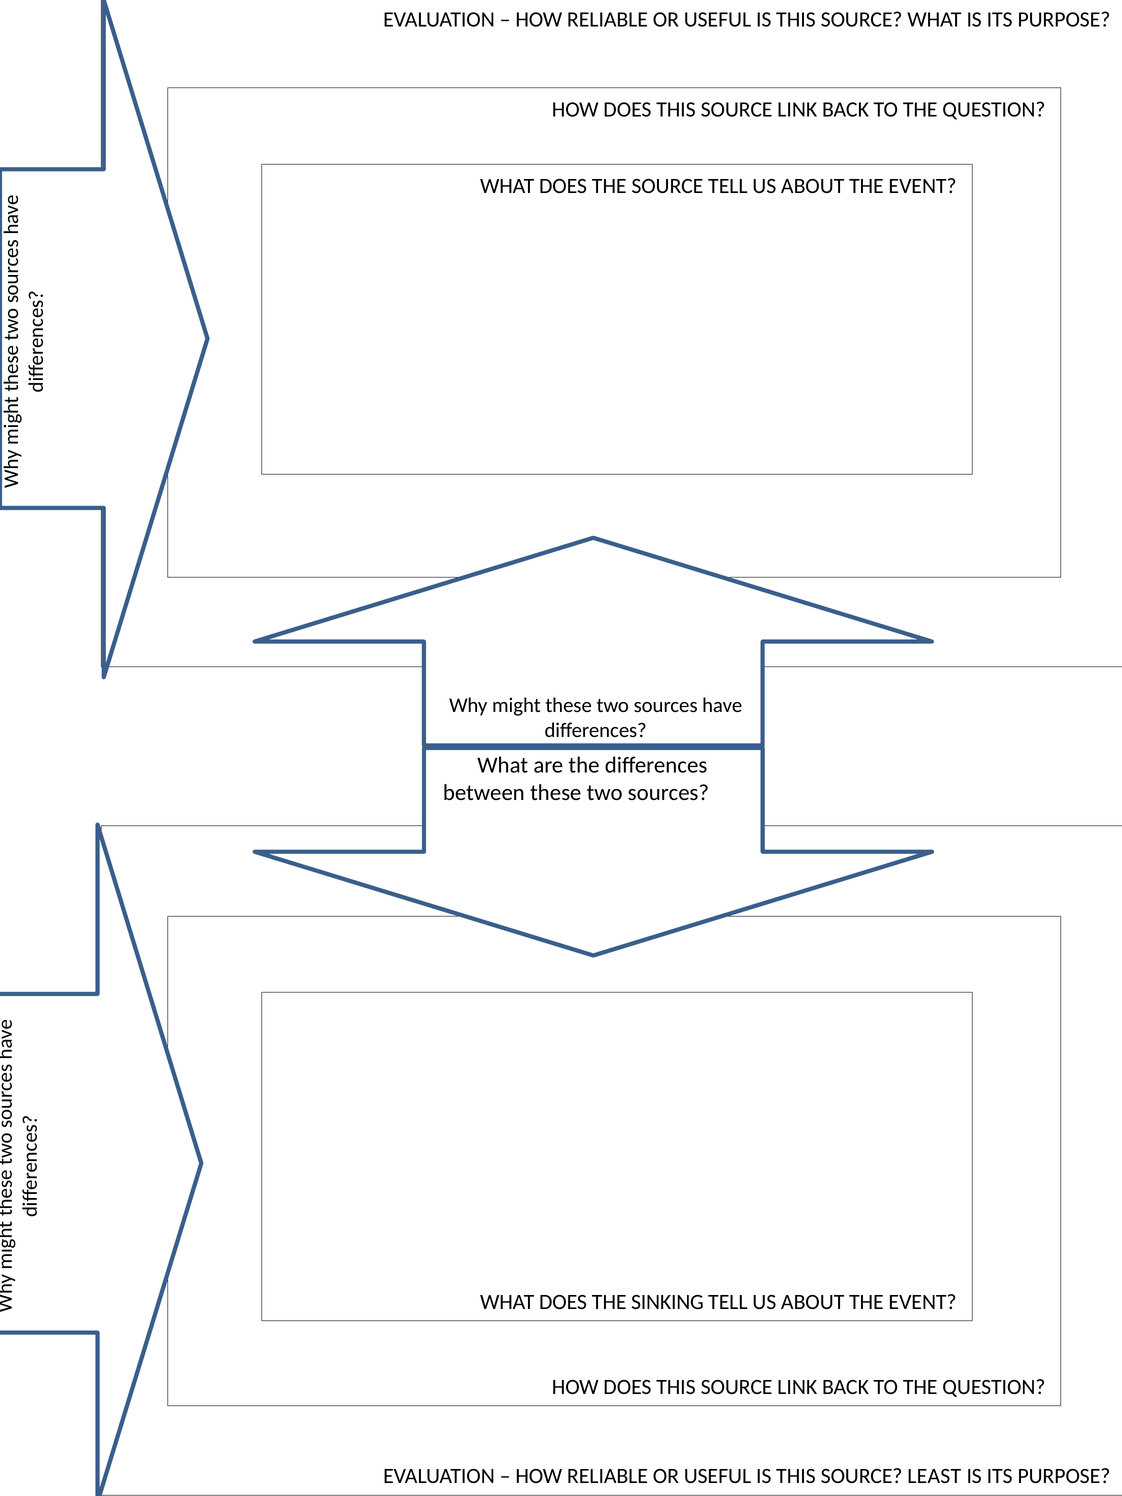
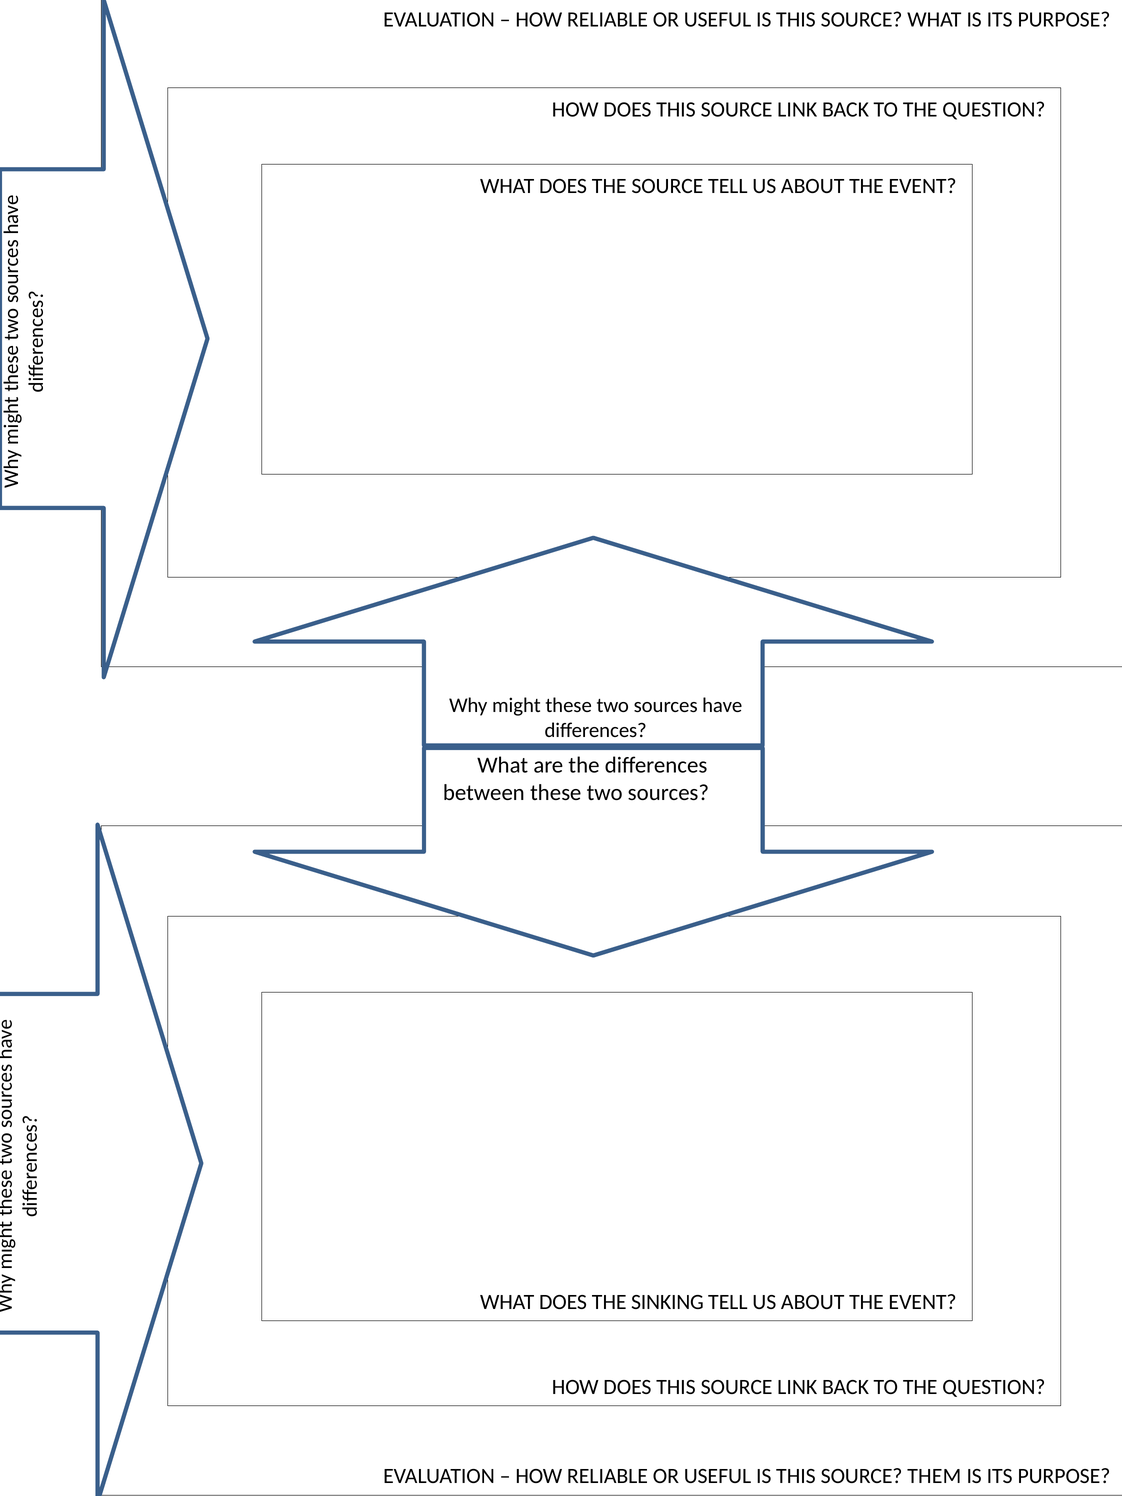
LEAST: LEAST -> THEM
